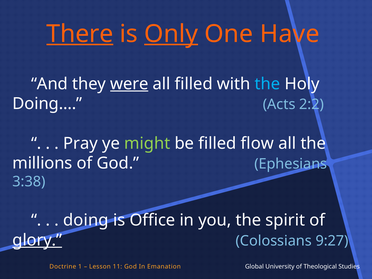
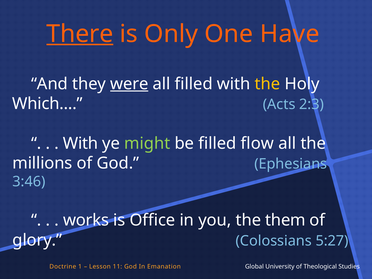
Only underline: present -> none
the at (267, 84) colour: light blue -> yellow
Doing…: Doing… -> Which…
2:2: 2:2 -> 2:3
Pray at (80, 143): Pray -> With
3:38: 3:38 -> 3:46
doing: doing -> works
spirit: spirit -> them
glory underline: present -> none
9:27: 9:27 -> 5:27
